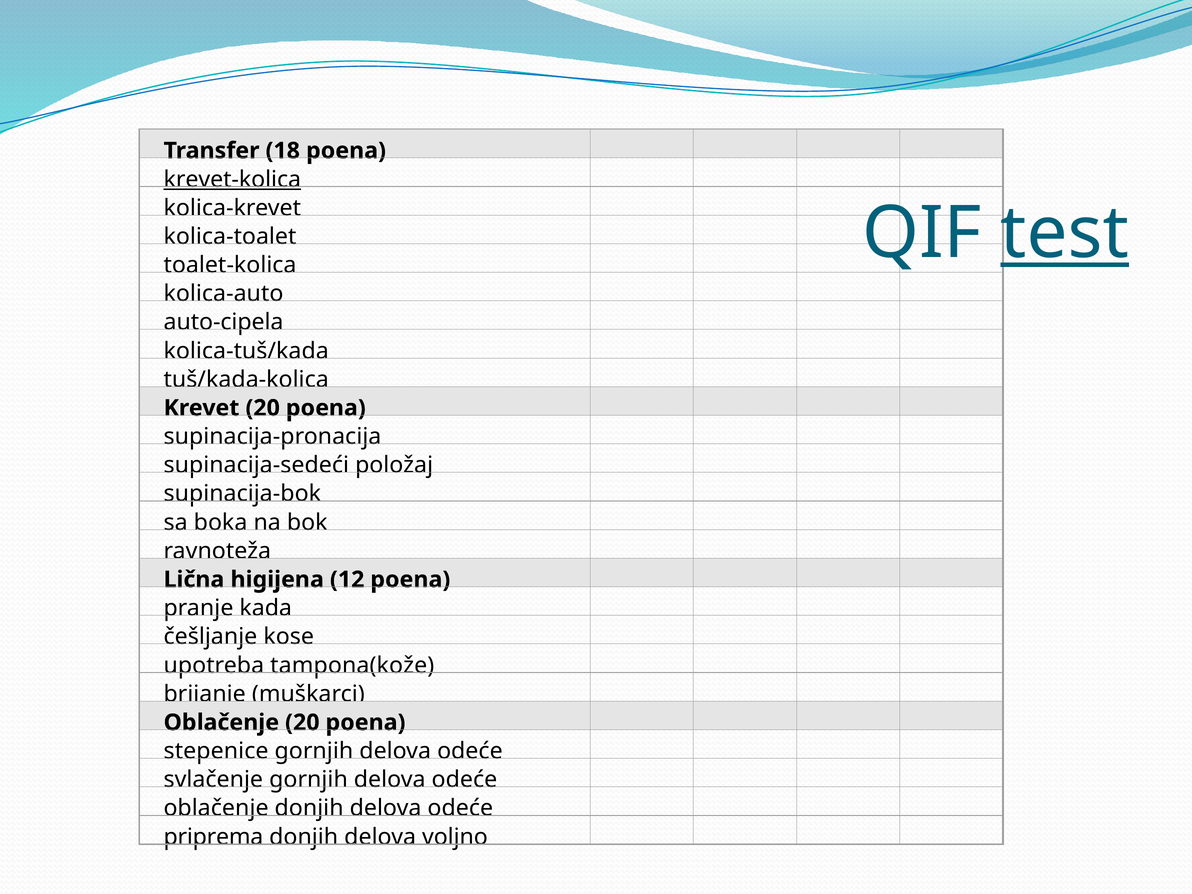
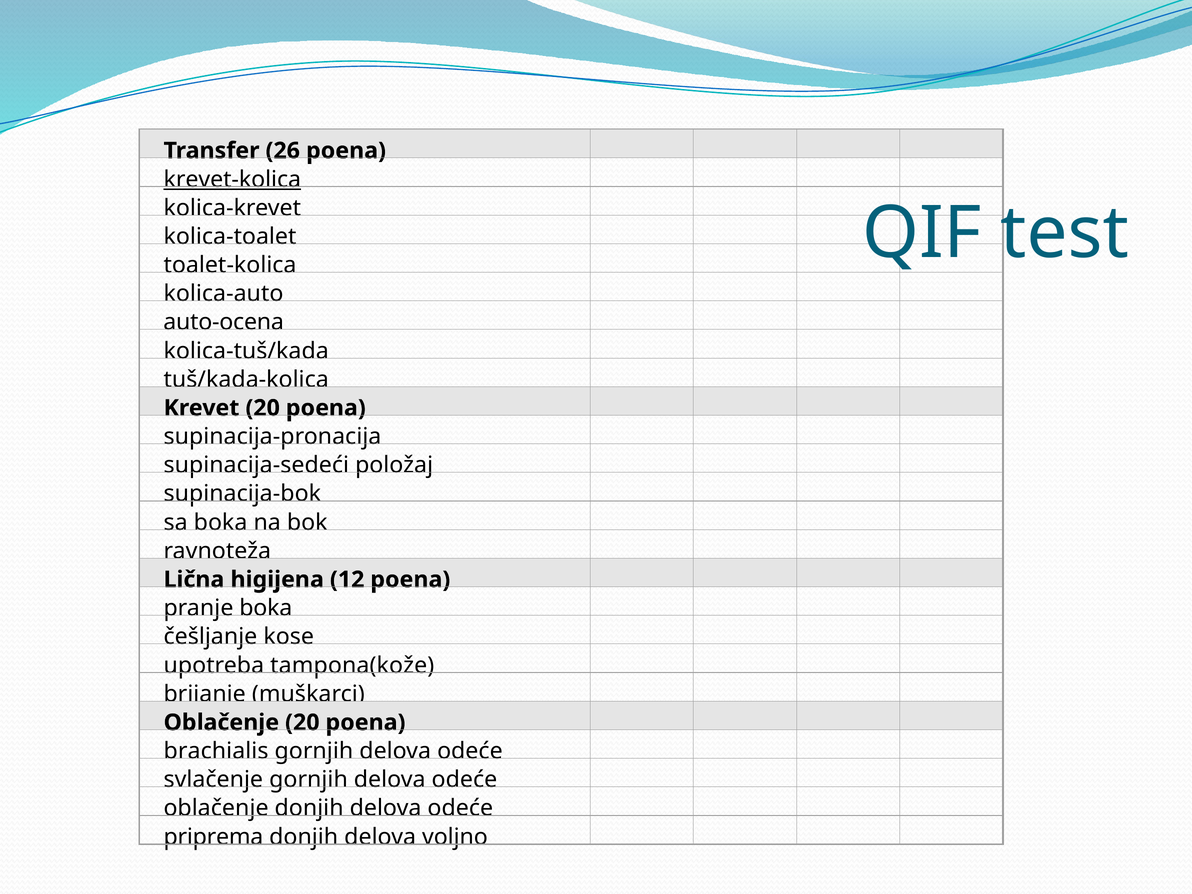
18: 18 -> 26
test underline: present -> none
auto-cipela: auto-cipela -> auto-ocena
pranje kada: kada -> boka
stepenice: stepenice -> brachialis
